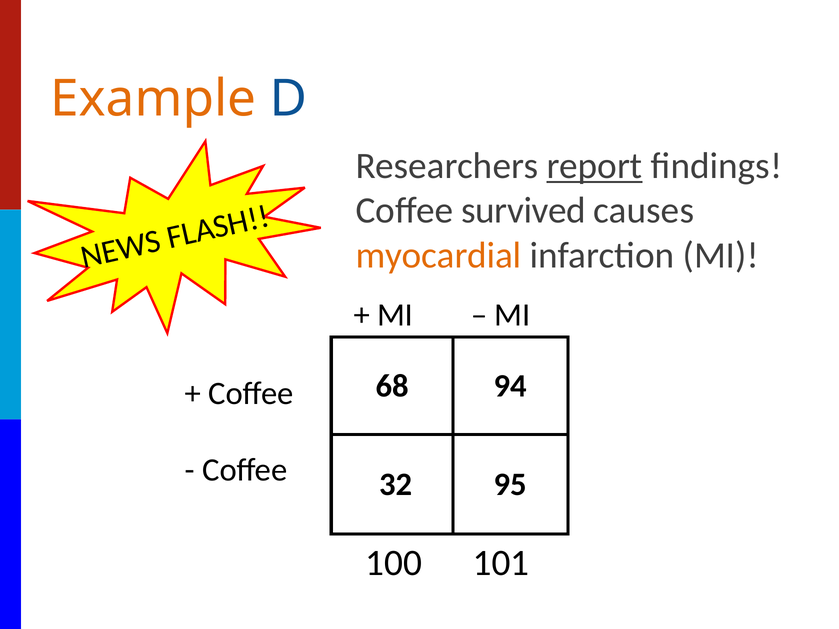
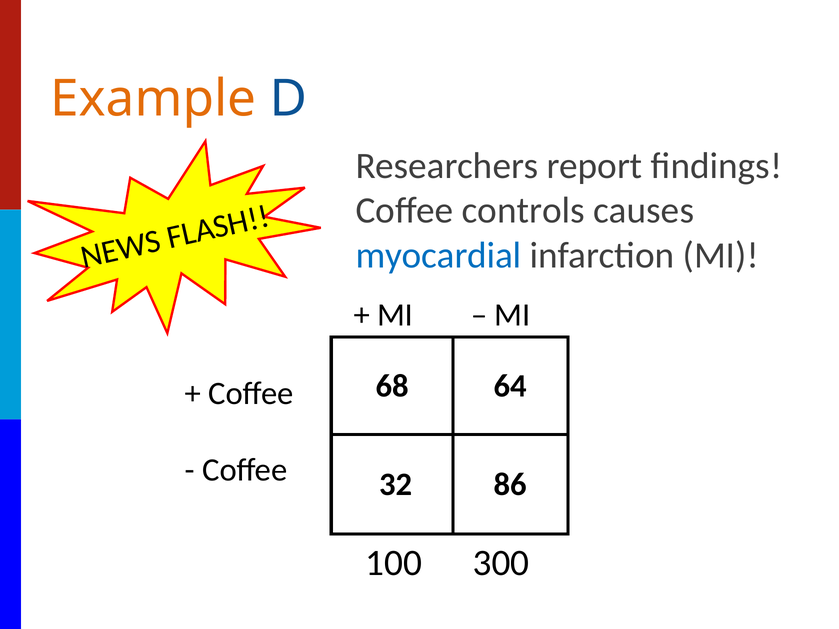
report underline: present -> none
survived: survived -> controls
myocardial colour: orange -> blue
94: 94 -> 64
95: 95 -> 86
101: 101 -> 300
